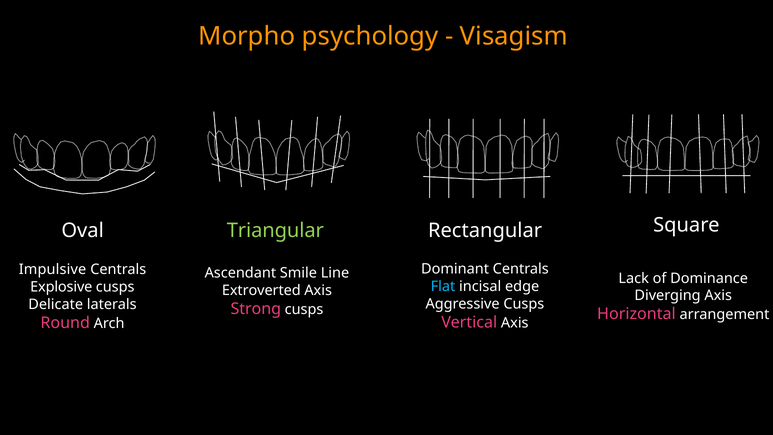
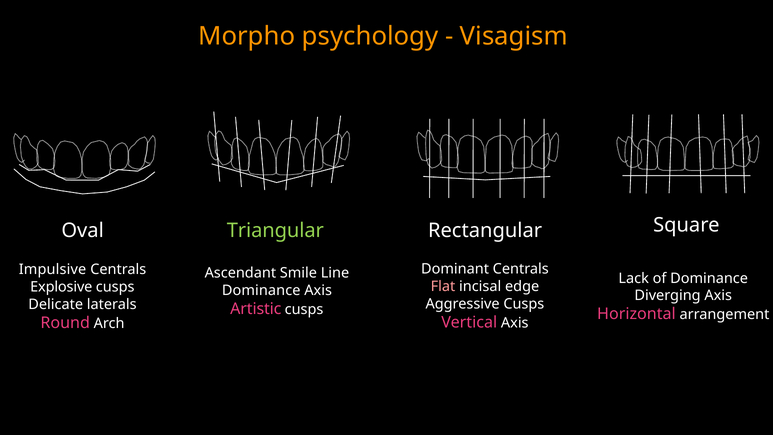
Flat colour: light blue -> pink
Extroverted at (261, 290): Extroverted -> Dominance
Strong: Strong -> Artistic
